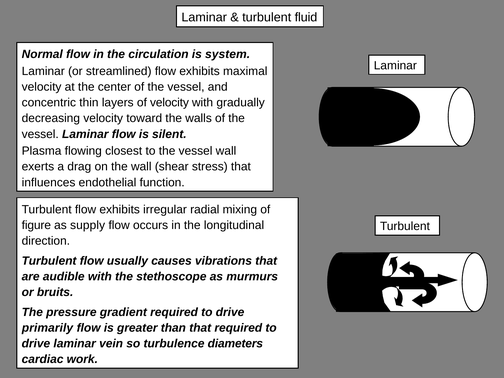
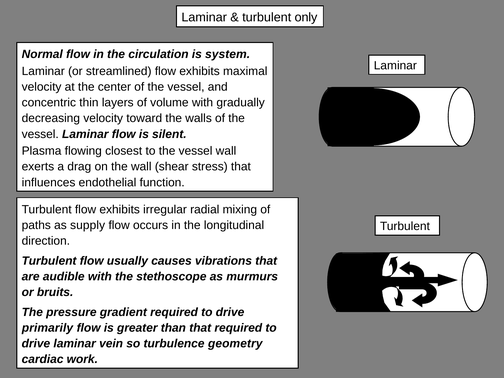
fluid: fluid -> only
of velocity: velocity -> volume
figure: figure -> paths
diameters: diameters -> geometry
